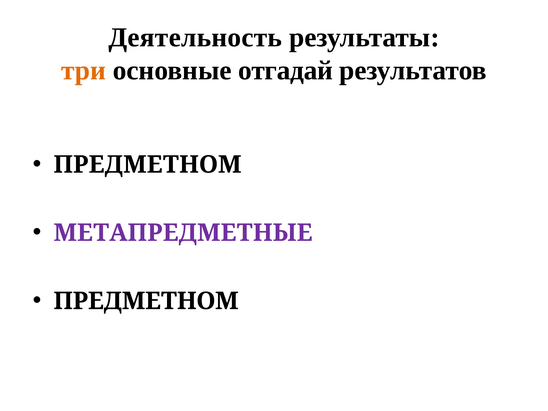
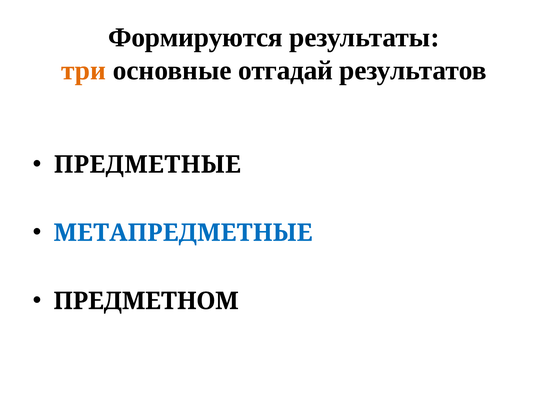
Деятельность: Деятельность -> Формируются
ПРЕДМЕТНОМ at (147, 165): ПРЕДМЕТНОМ -> ПРЕДМЕТНЫЕ
МЕТАПРЕДМЕТНЫЕ colour: purple -> blue
